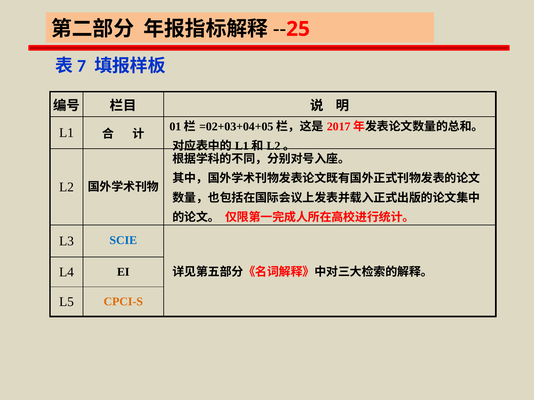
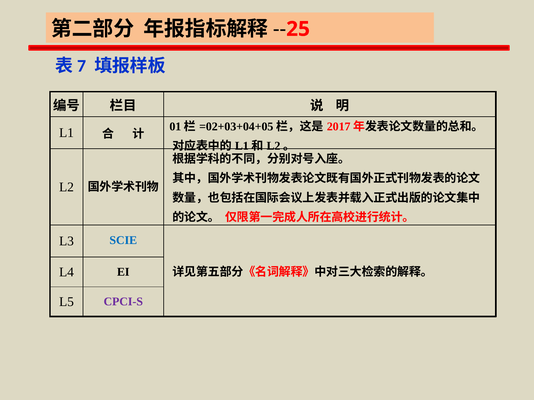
CPCI-S colour: orange -> purple
